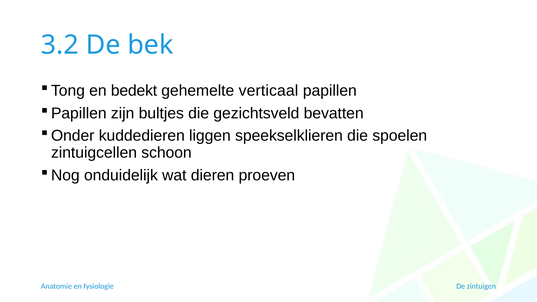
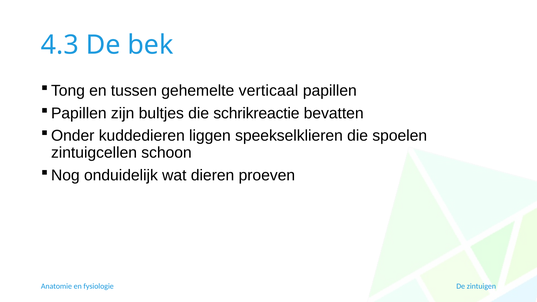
3.2: 3.2 -> 4.3
bedekt: bedekt -> tussen
gezichtsveld: gezichtsveld -> schrikreactie
